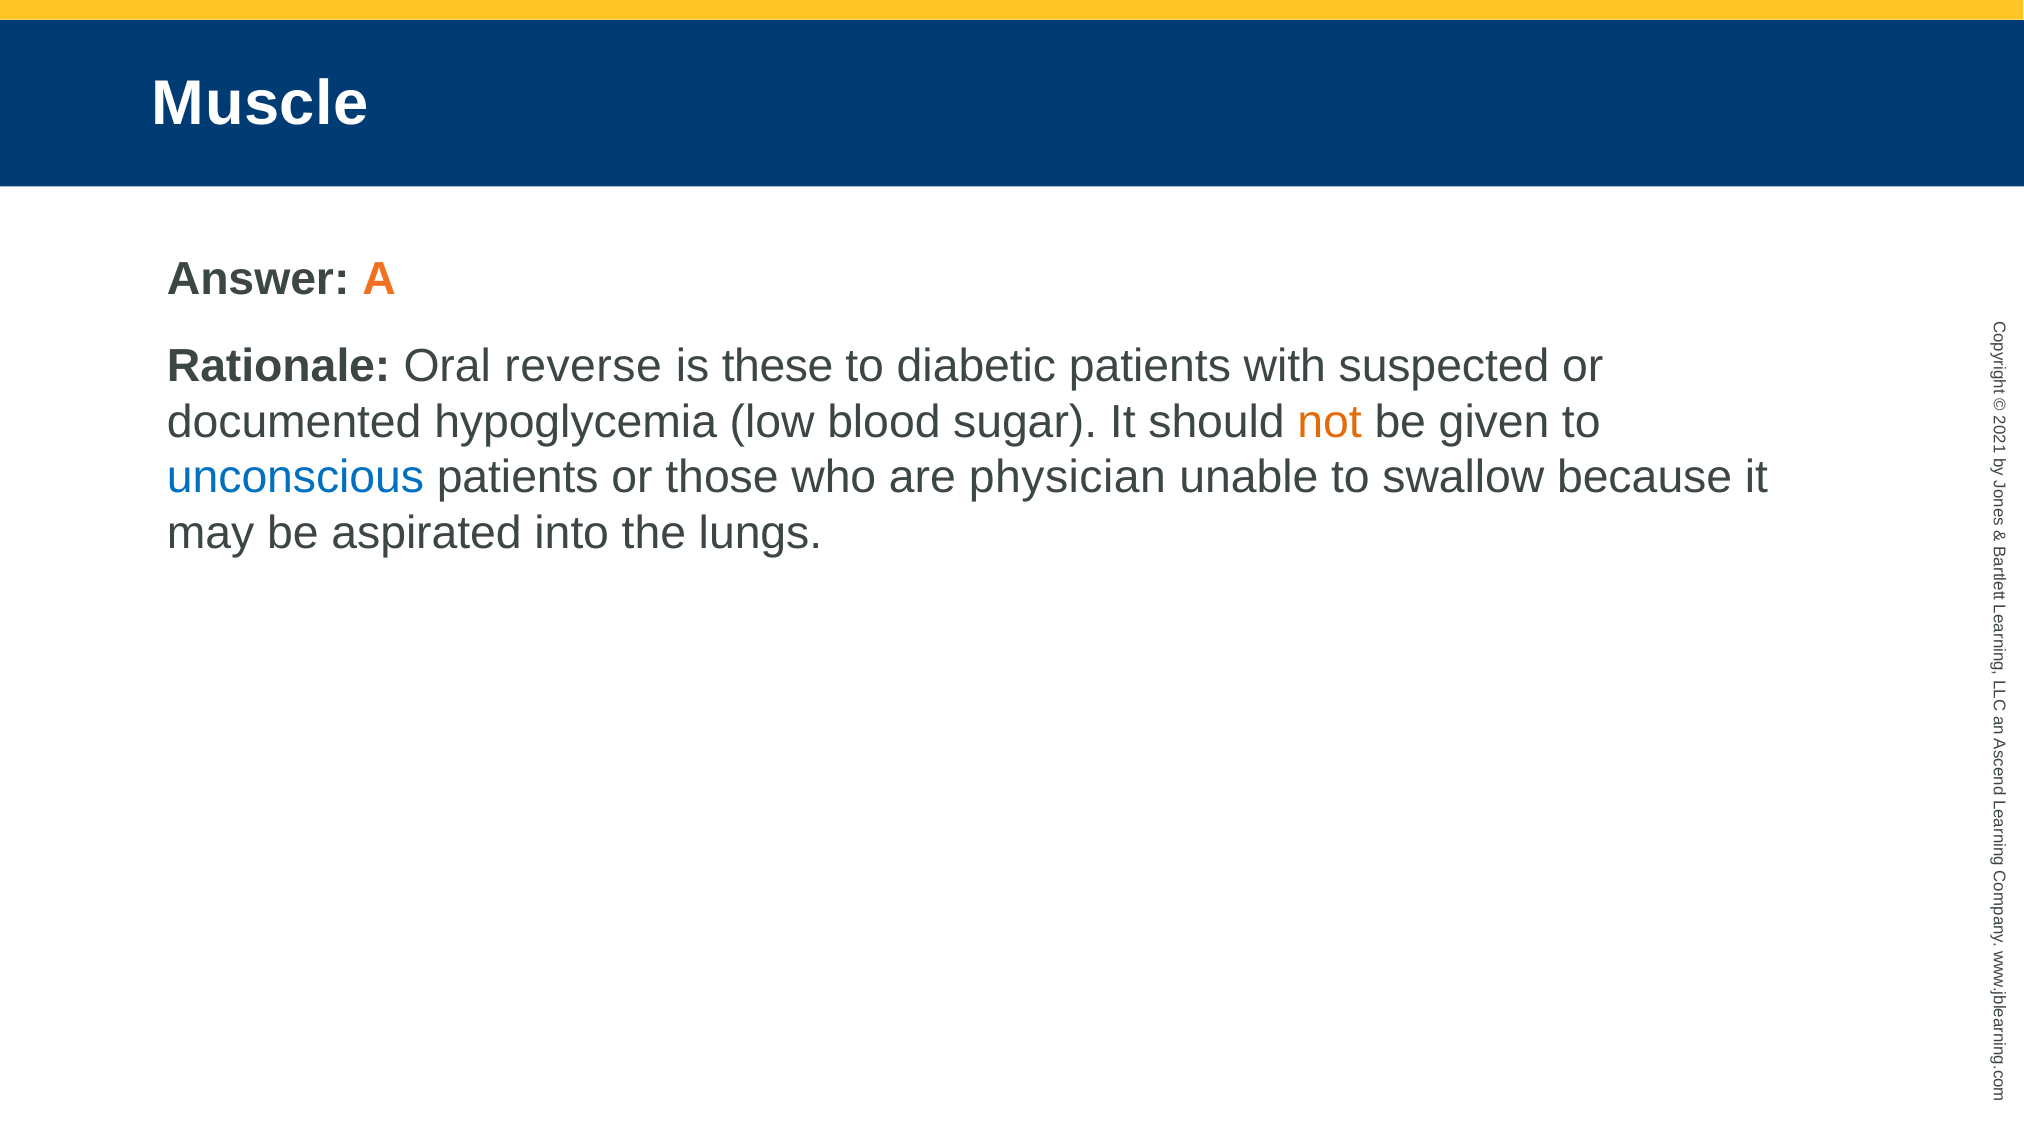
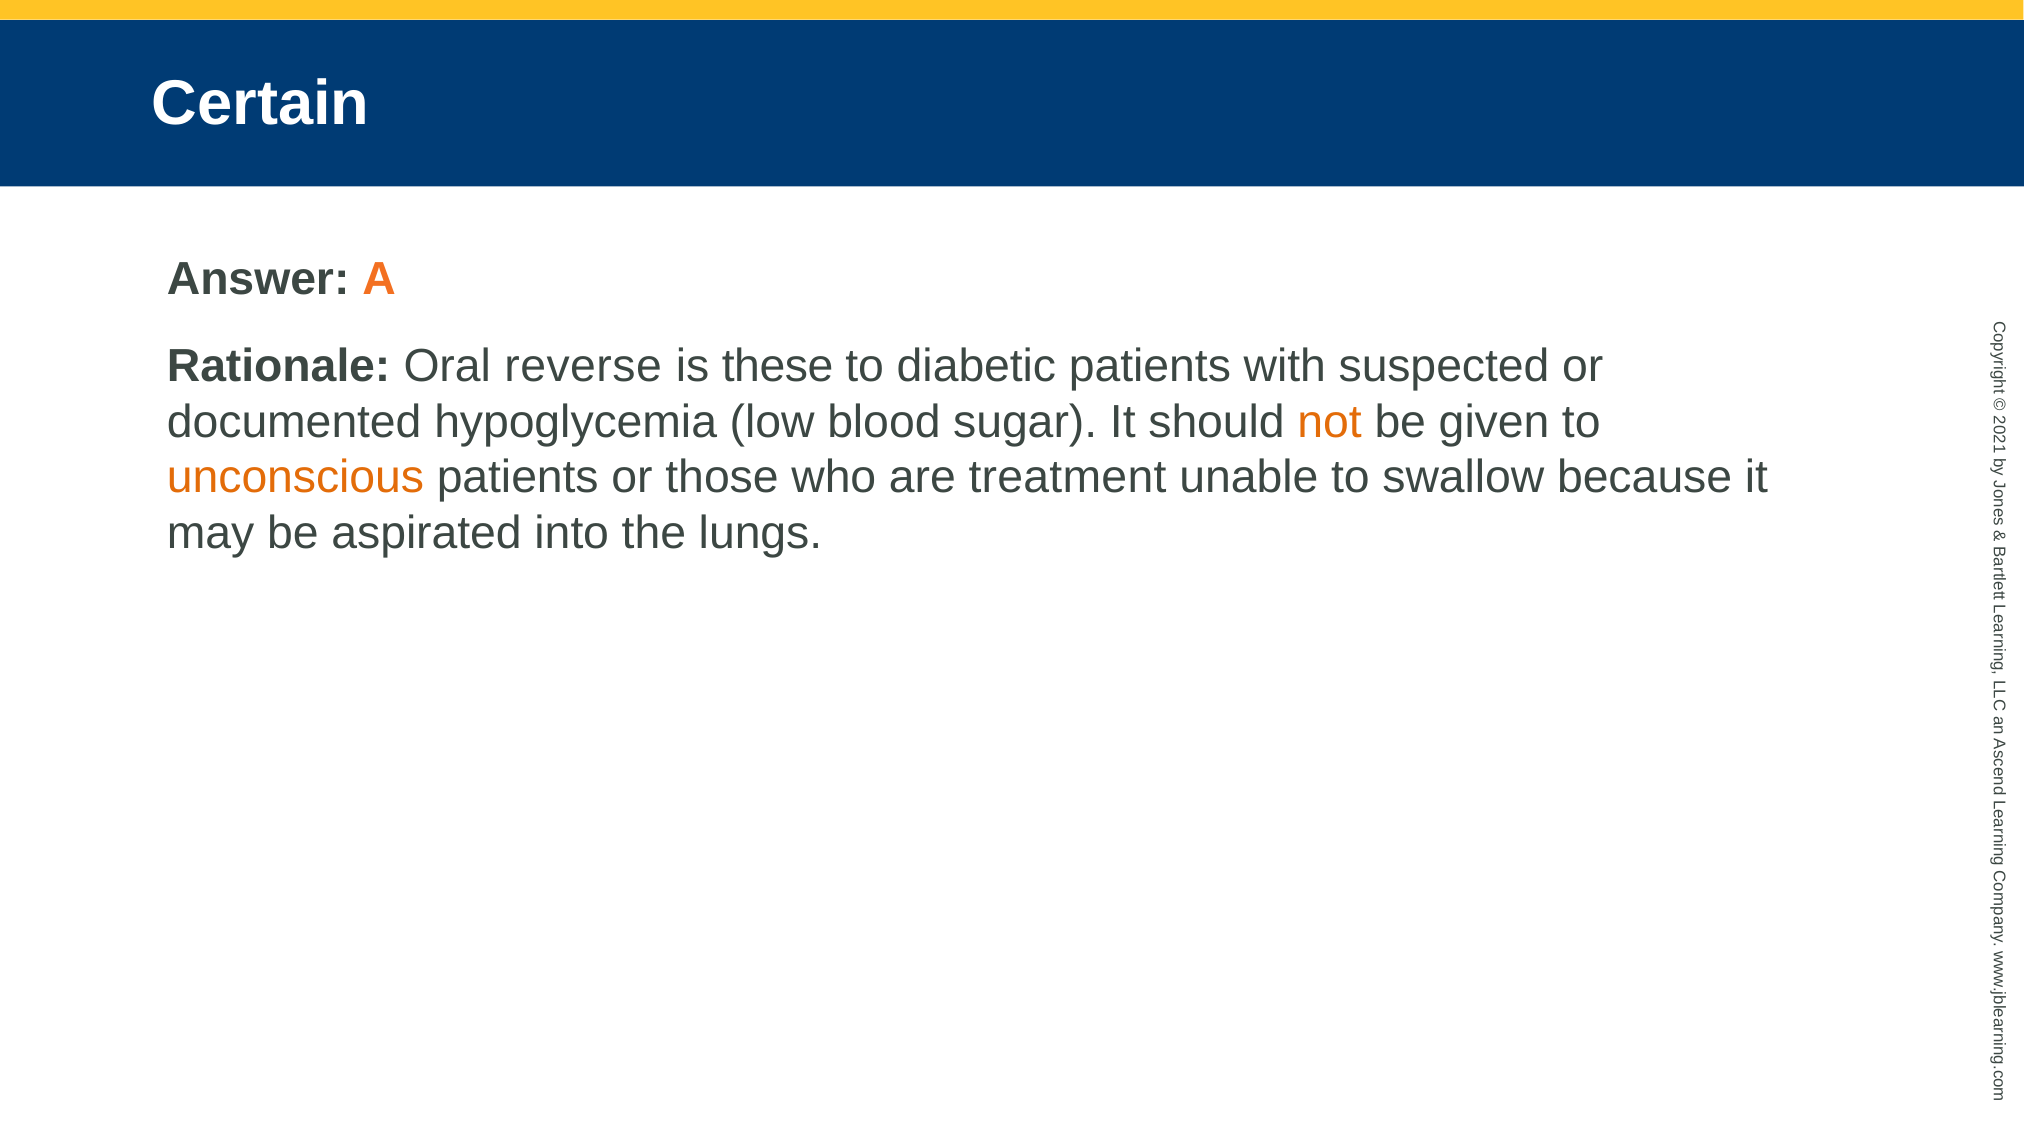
Muscle: Muscle -> Certain
unconscious colour: blue -> orange
physician: physician -> treatment
